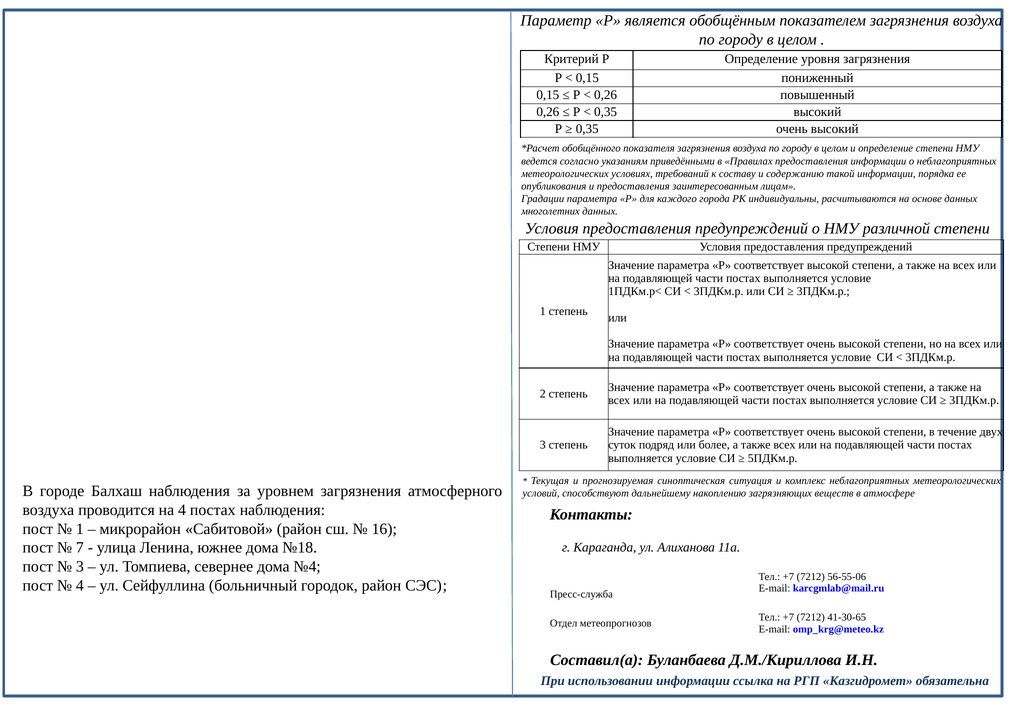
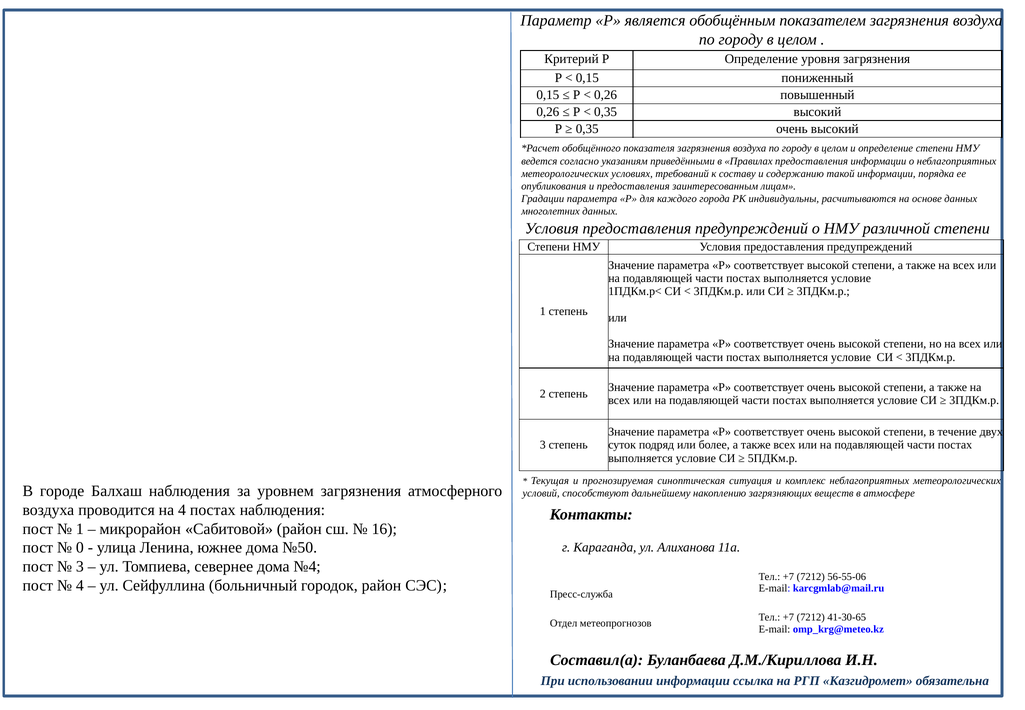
7: 7 -> 0
№18: №18 -> №50
